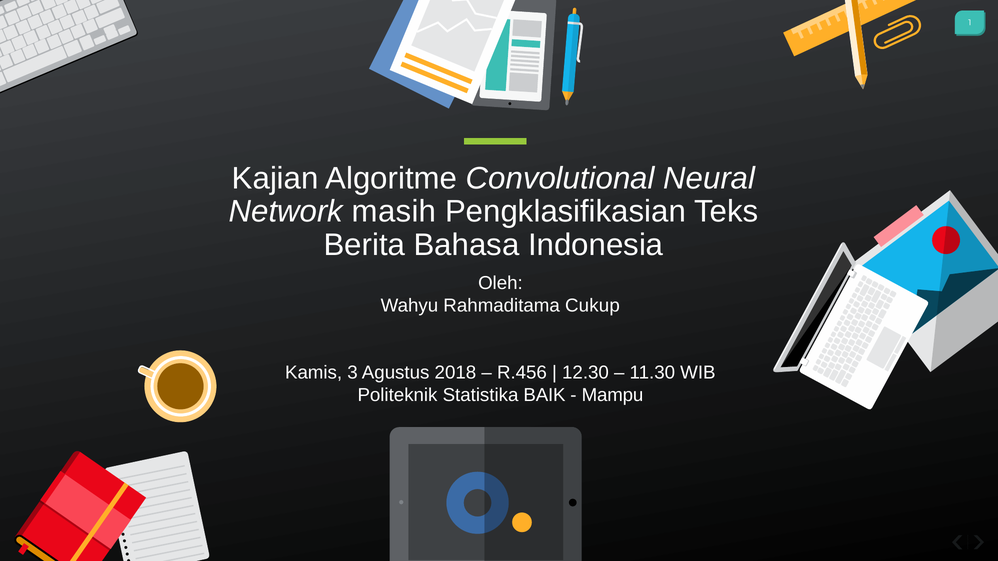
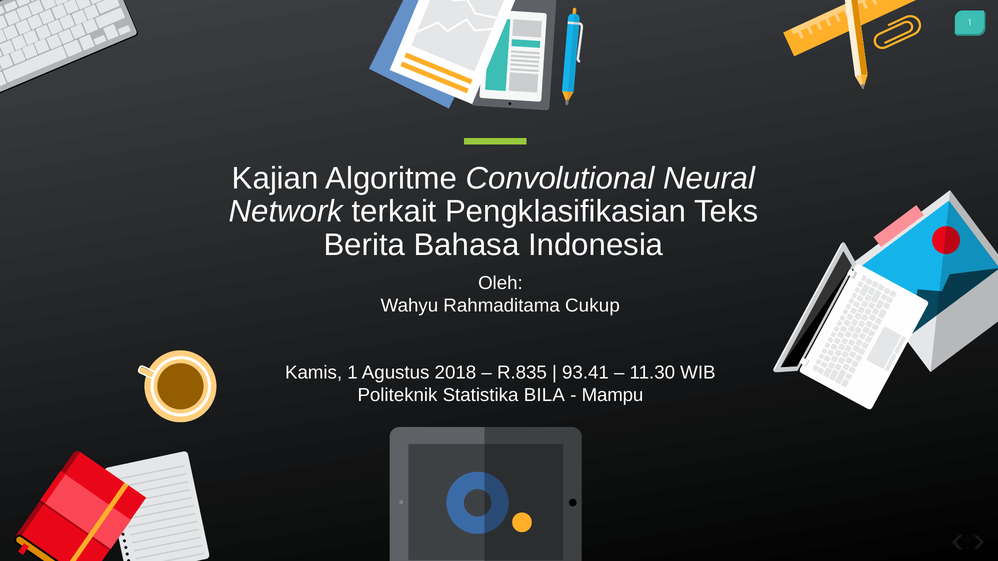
masih: masih -> terkait
Kamis 3: 3 -> 1
R.456: R.456 -> R.835
12.30: 12.30 -> 93.41
BAIK: BAIK -> BILA
